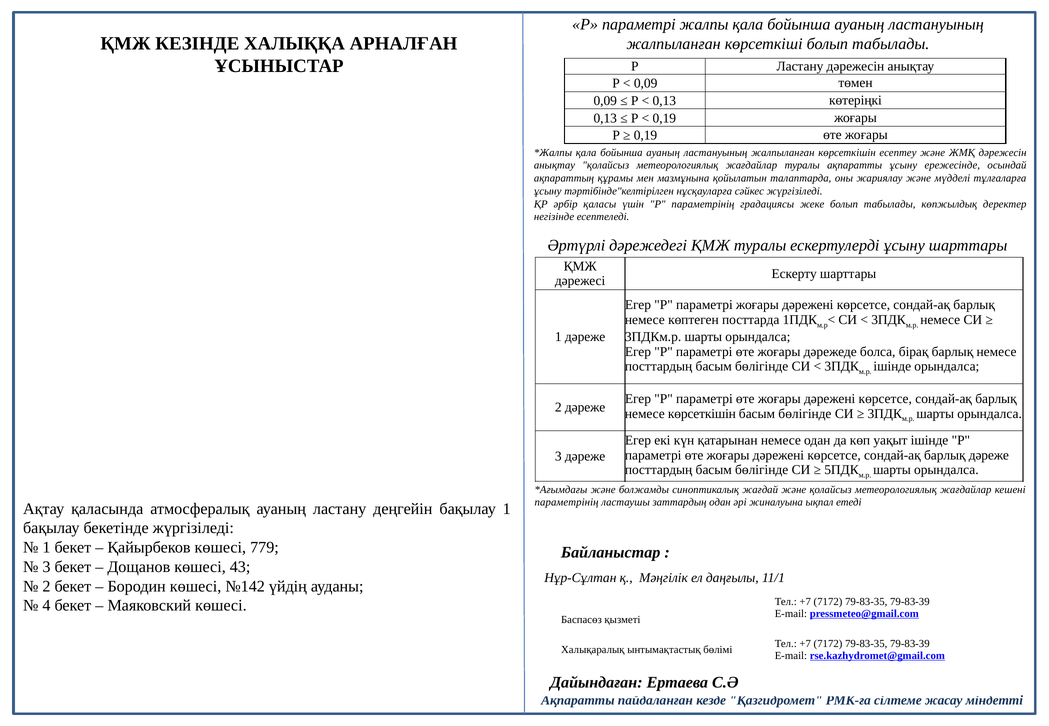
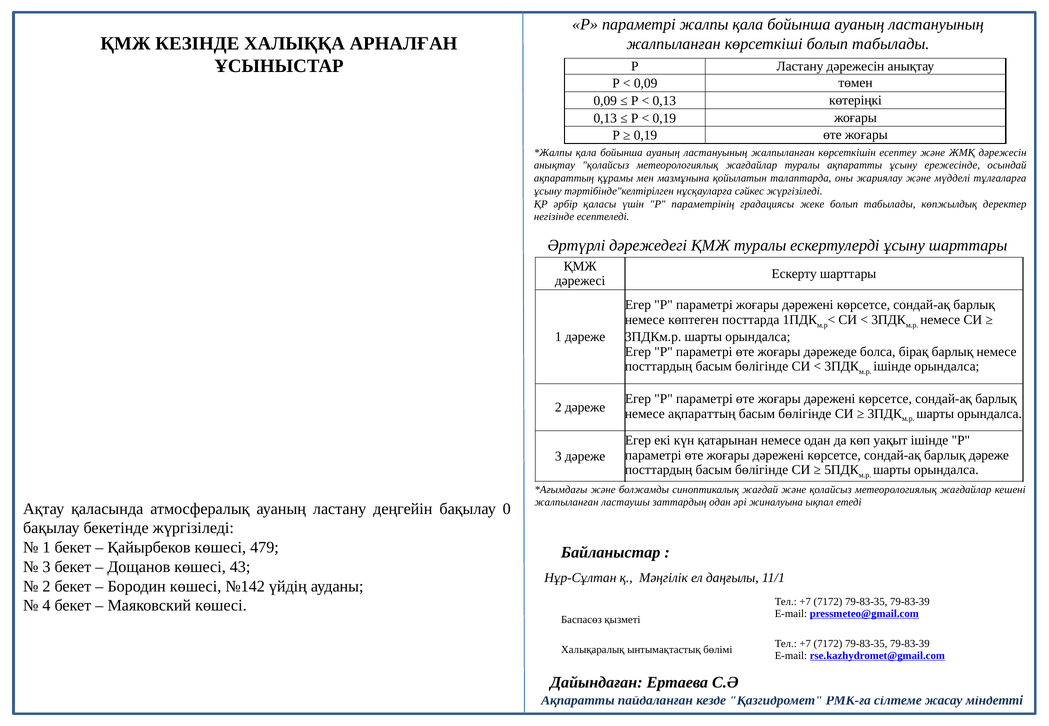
немесе көрсеткішін: көрсеткішін -> ақпараттың
параметрінің at (567, 503): параметрінің -> жалпыланған
бақылау 1: 1 -> 0
779: 779 -> 479
